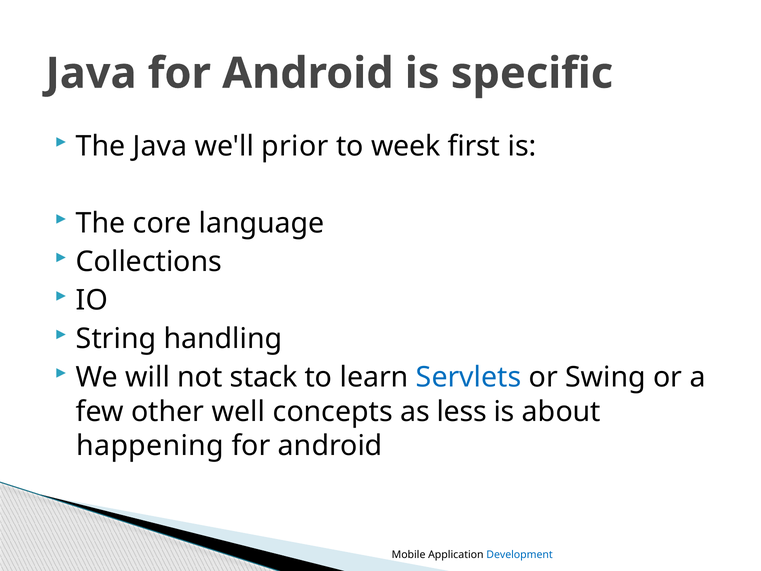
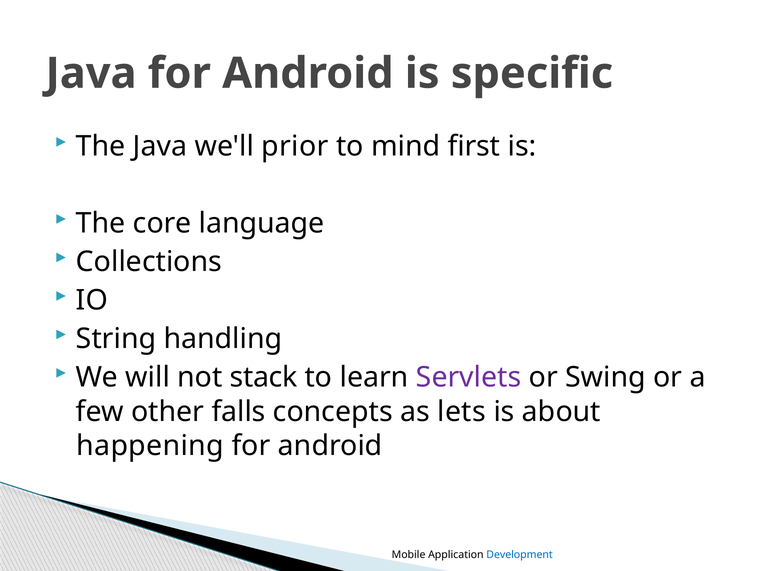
week: week -> mind
Servlets colour: blue -> purple
well: well -> falls
less: less -> lets
